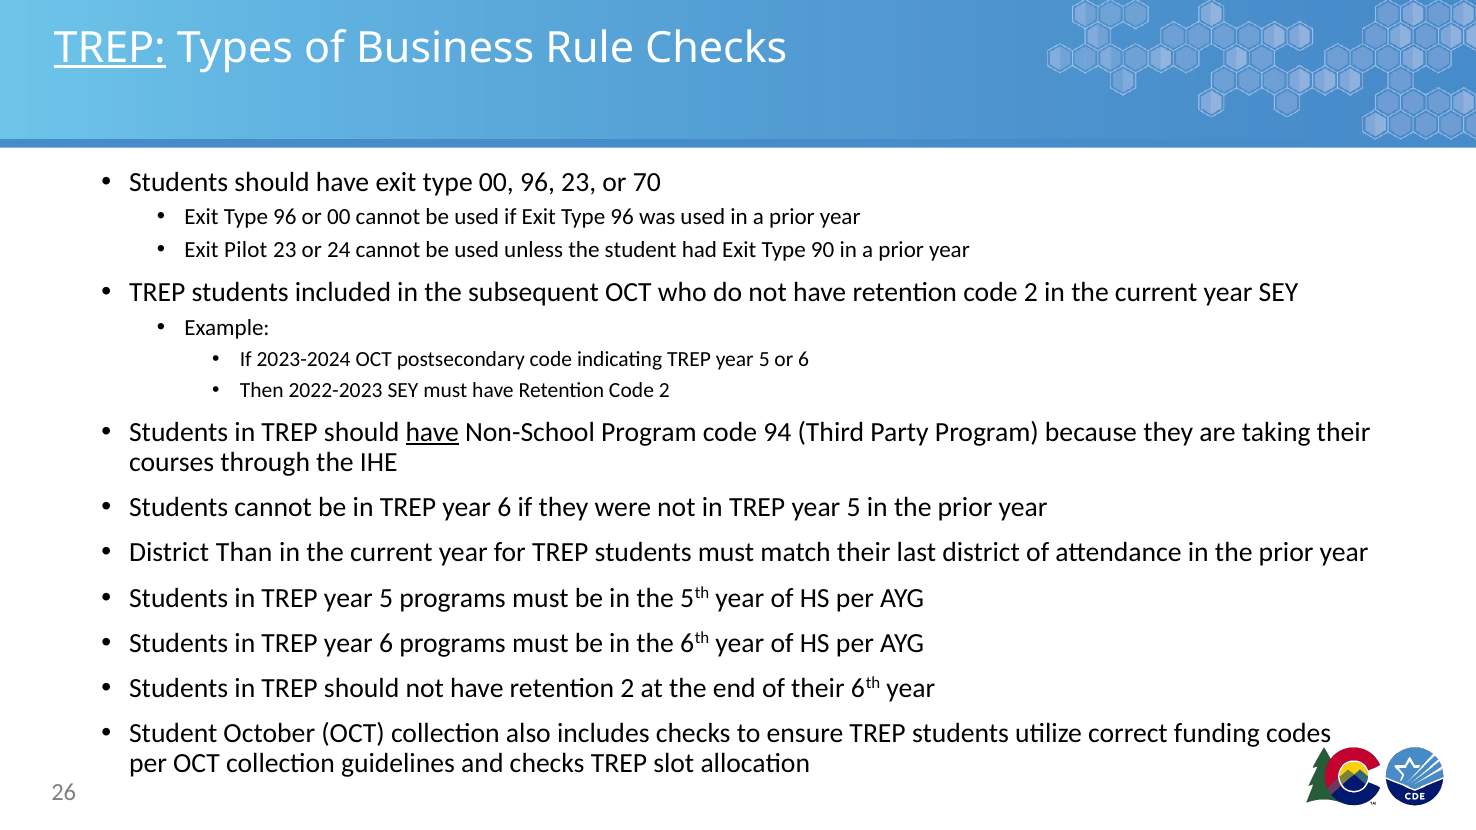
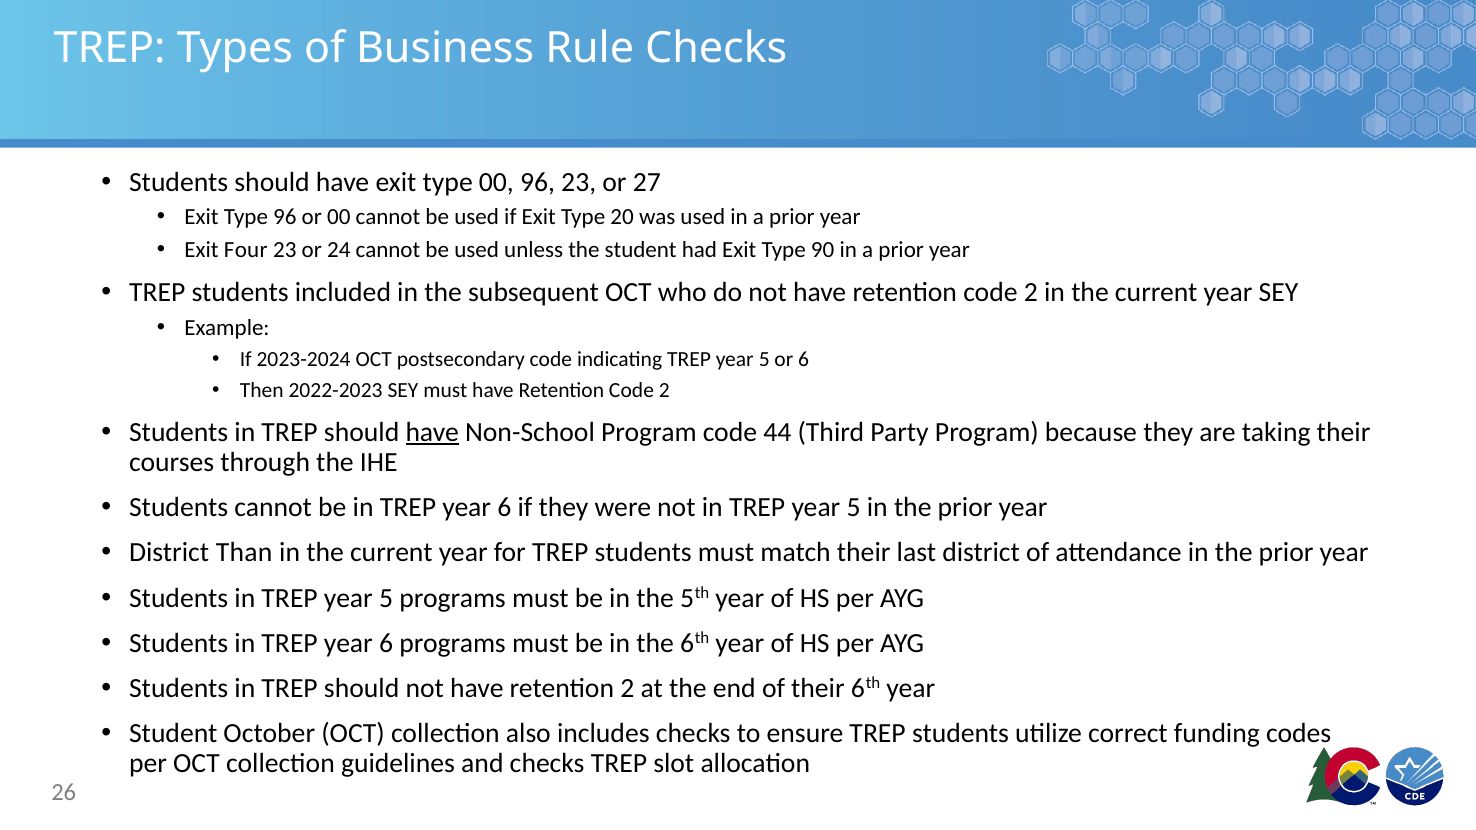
TREP at (110, 48) underline: present -> none
70: 70 -> 27
if Exit Type 96: 96 -> 20
Pilot: Pilot -> Four
94: 94 -> 44
